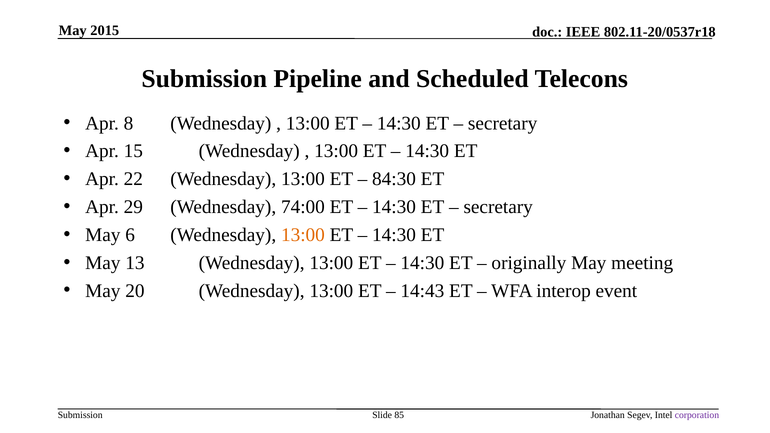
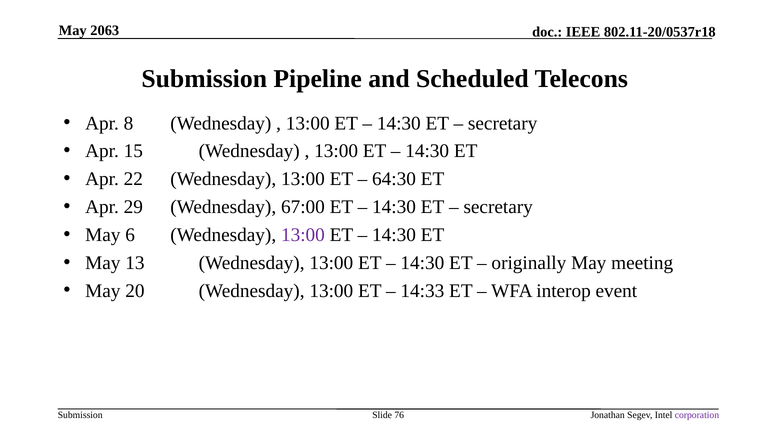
2015: 2015 -> 2063
84:30: 84:30 -> 64:30
74:00: 74:00 -> 67:00
13:00 at (303, 235) colour: orange -> purple
14:43: 14:43 -> 14:33
85: 85 -> 76
